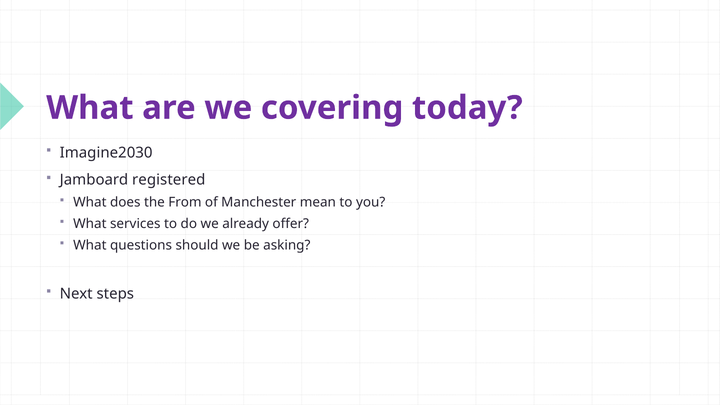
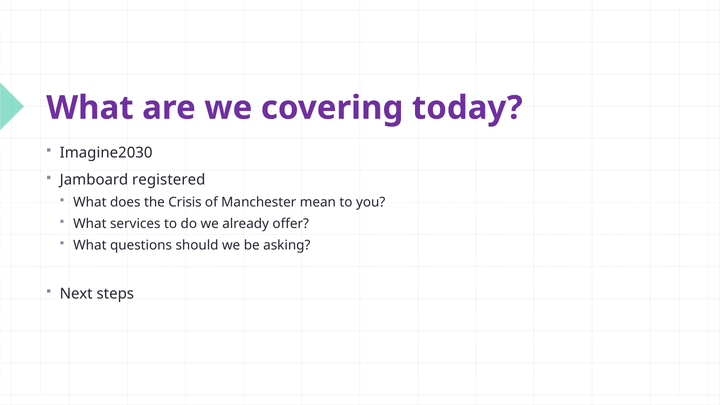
From: From -> Crisis
